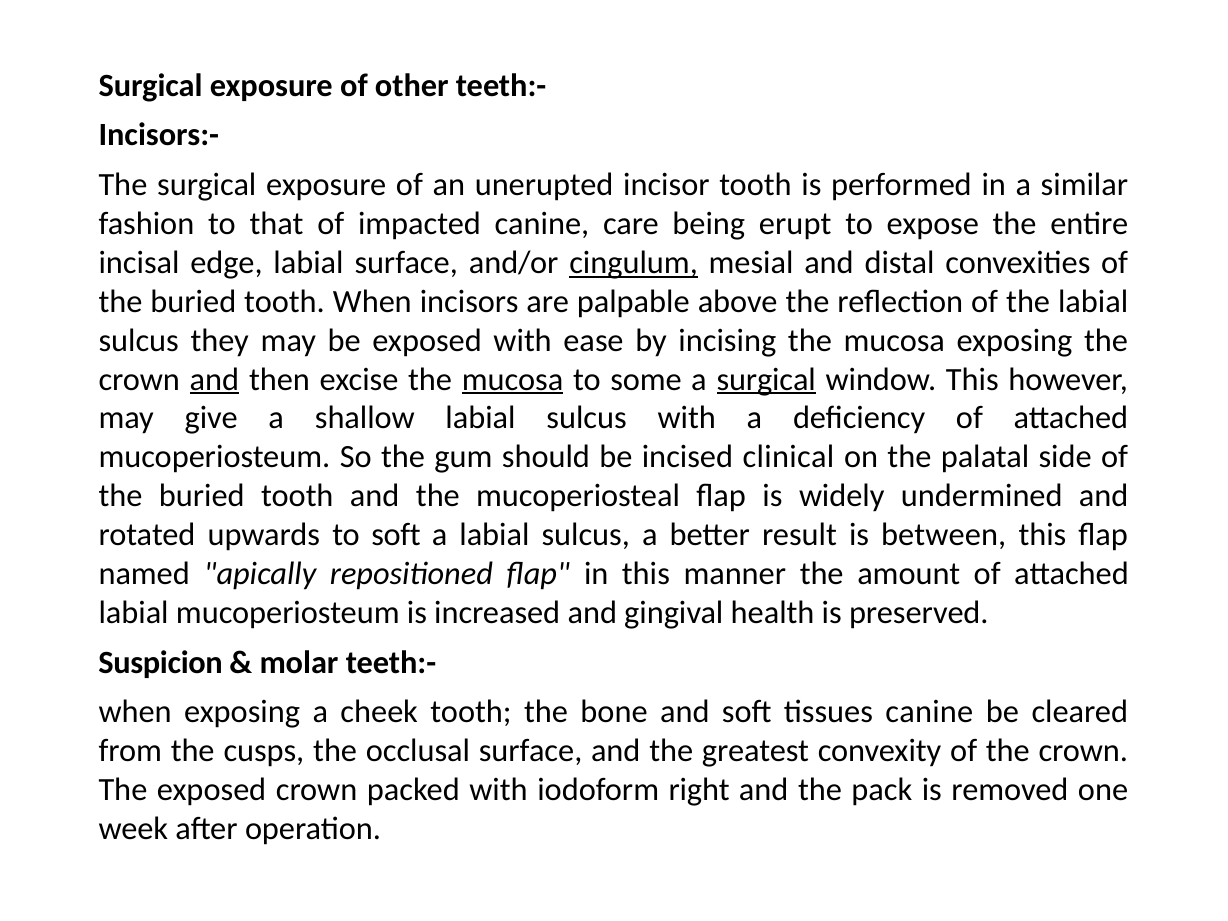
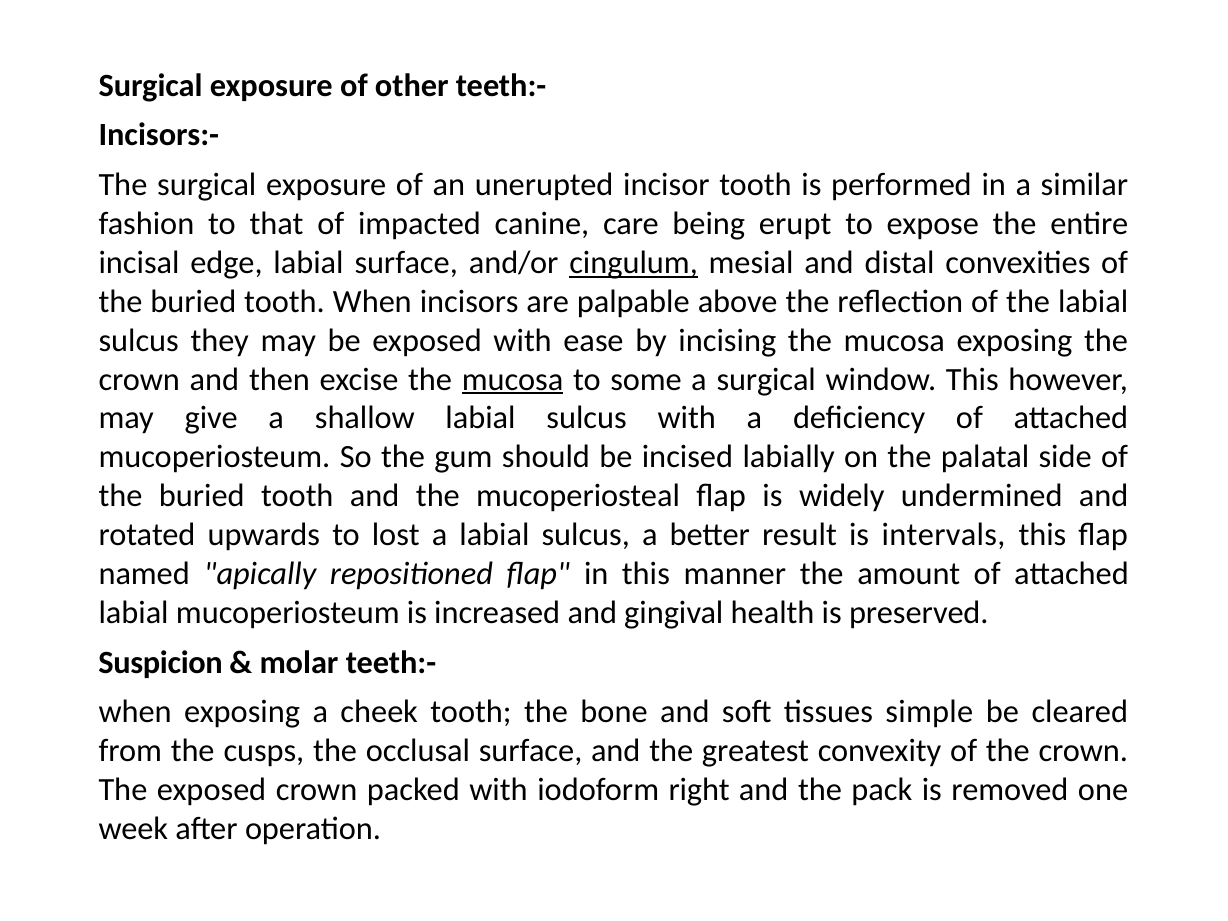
and at (214, 379) underline: present -> none
surgical at (766, 379) underline: present -> none
clinical: clinical -> labially
to soft: soft -> lost
between: between -> intervals
tissues canine: canine -> simple
